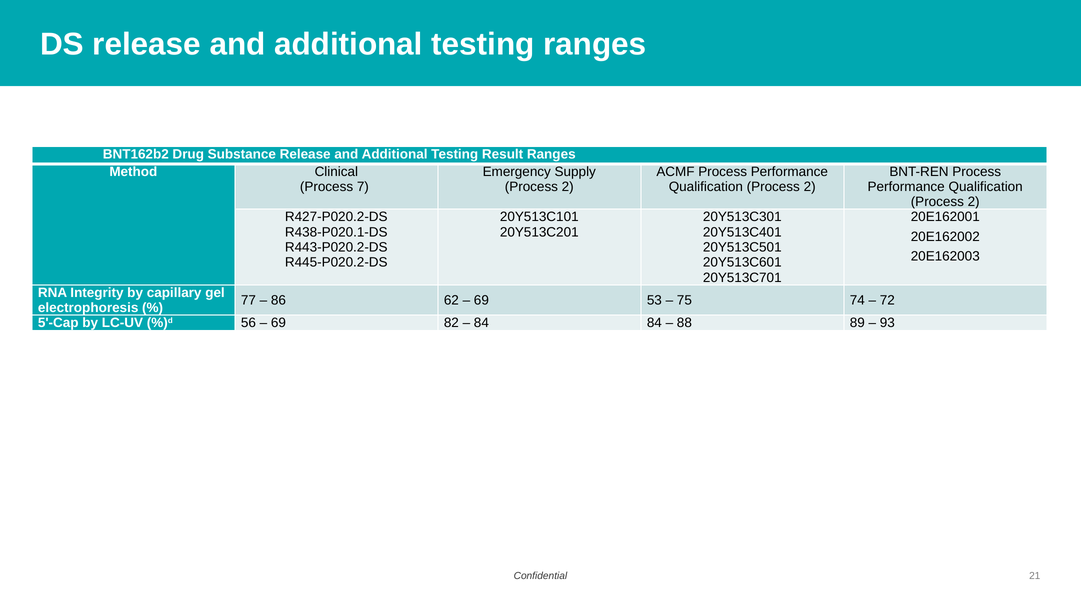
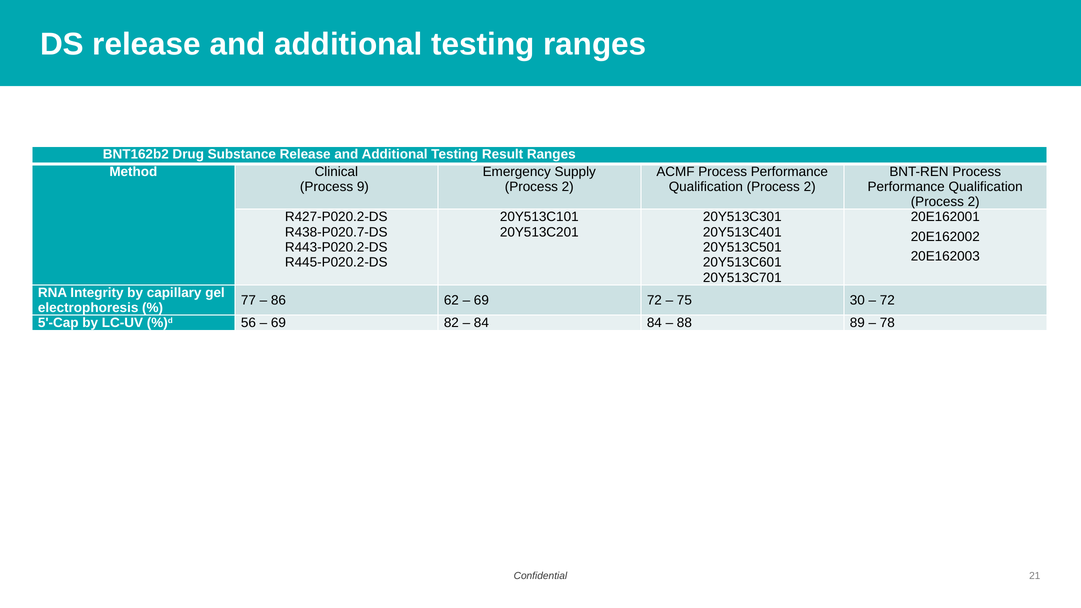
7: 7 -> 9
R438-P020.1-DS: R438-P020.1-DS -> R438-P020.7-DS
69 53: 53 -> 72
74: 74 -> 30
93: 93 -> 78
